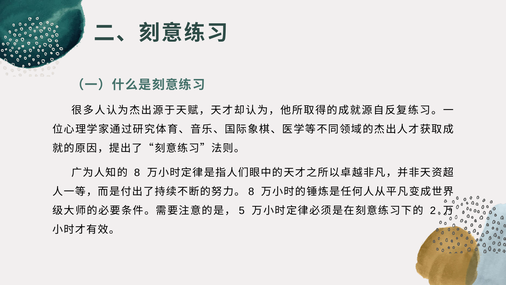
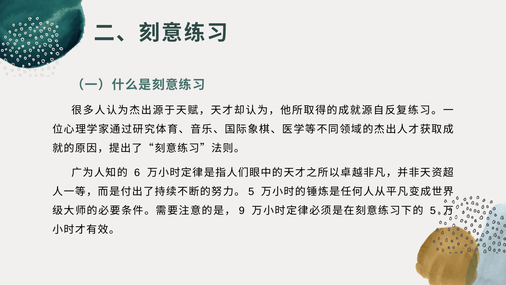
8 at (137, 173): 8 -> 6
8 at (251, 192): 8 -> 5
5: 5 -> 9
2 at (433, 211): 2 -> 5
